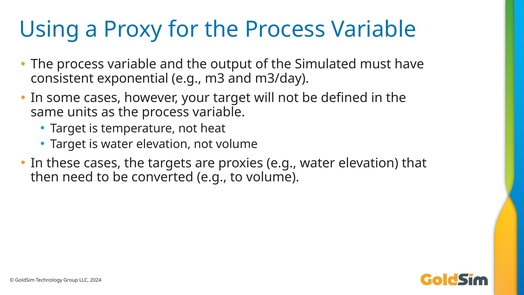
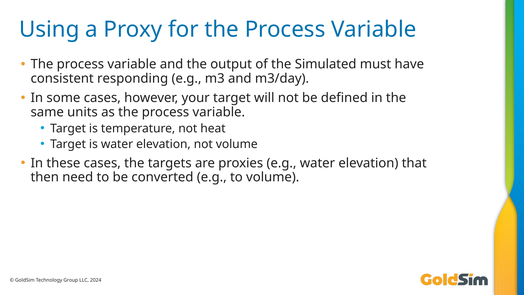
exponential: exponential -> responding
